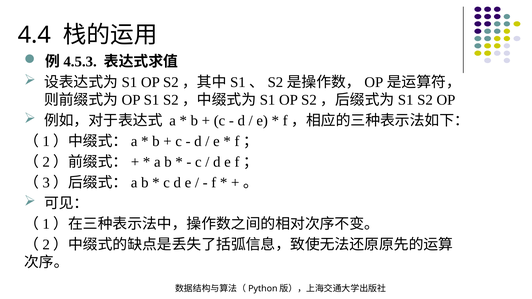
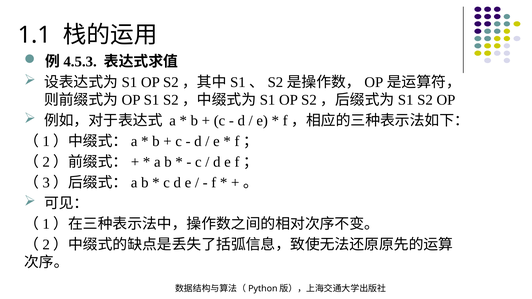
4.4: 4.4 -> 1.1
